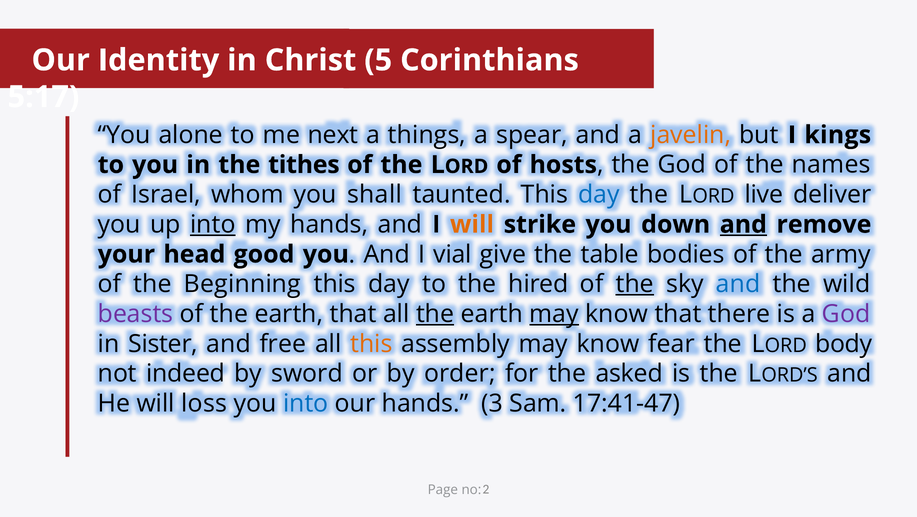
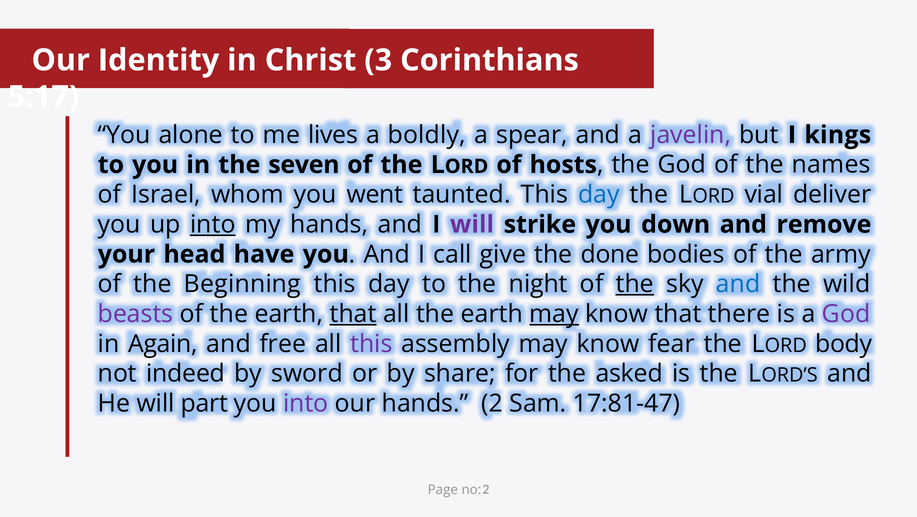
5: 5 -> 3
next: next -> lives
things: things -> boldly
javelin colour: orange -> purple
tithes: tithes -> seven
shall: shall -> went
live: live -> vial
will at (472, 225) colour: orange -> purple
and at (743, 225) underline: present -> none
good: good -> have
vial: vial -> call
table: table -> done
hired: hired -> night
that at (353, 314) underline: none -> present
the at (435, 314) underline: present -> none
Sister: Sister -> Again
this at (371, 344) colour: orange -> purple
order: order -> share
loss: loss -> part
into at (306, 404) colour: blue -> purple
hands 3: 3 -> 2
17:41-47: 17:41-47 -> 17:81-47
